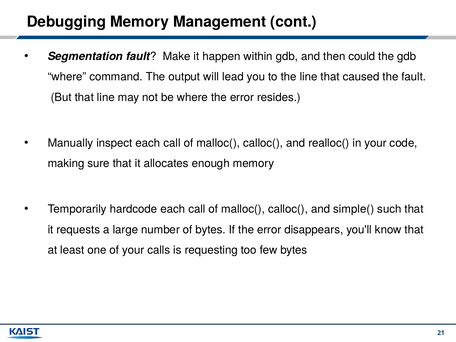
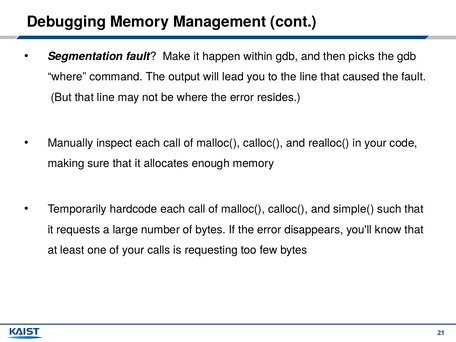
could: could -> picks
